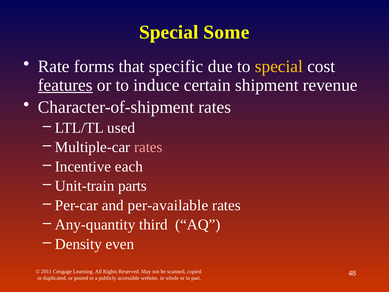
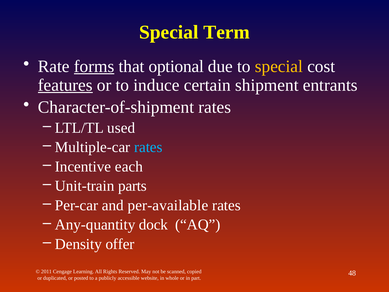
Some: Some -> Term
forms underline: none -> present
specific: specific -> optional
revenue: revenue -> entrants
rates at (148, 147) colour: pink -> light blue
third: third -> dock
even: even -> offer
